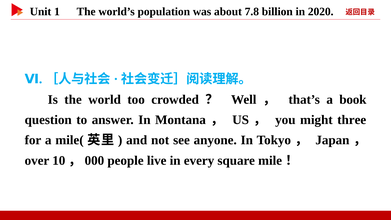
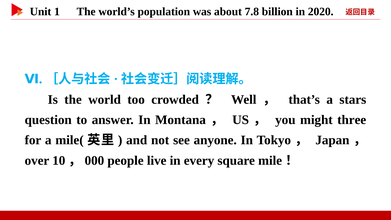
book: book -> stars
